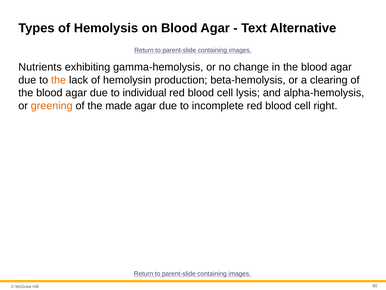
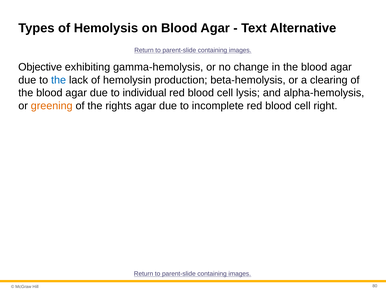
Nutrients: Nutrients -> Objective
the at (59, 80) colour: orange -> blue
made: made -> rights
